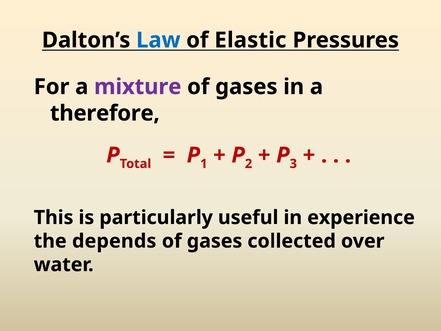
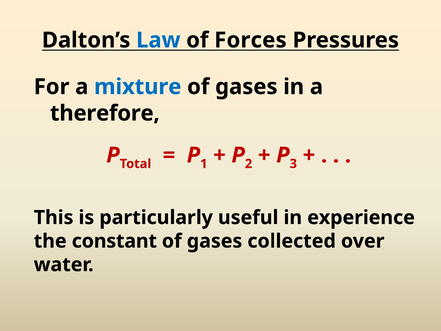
Elastic: Elastic -> Forces
mixture colour: purple -> blue
depends: depends -> constant
